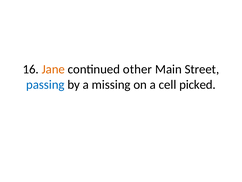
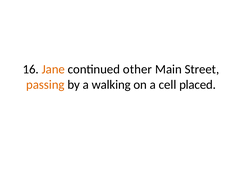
passing colour: blue -> orange
missing: missing -> walking
picked: picked -> placed
